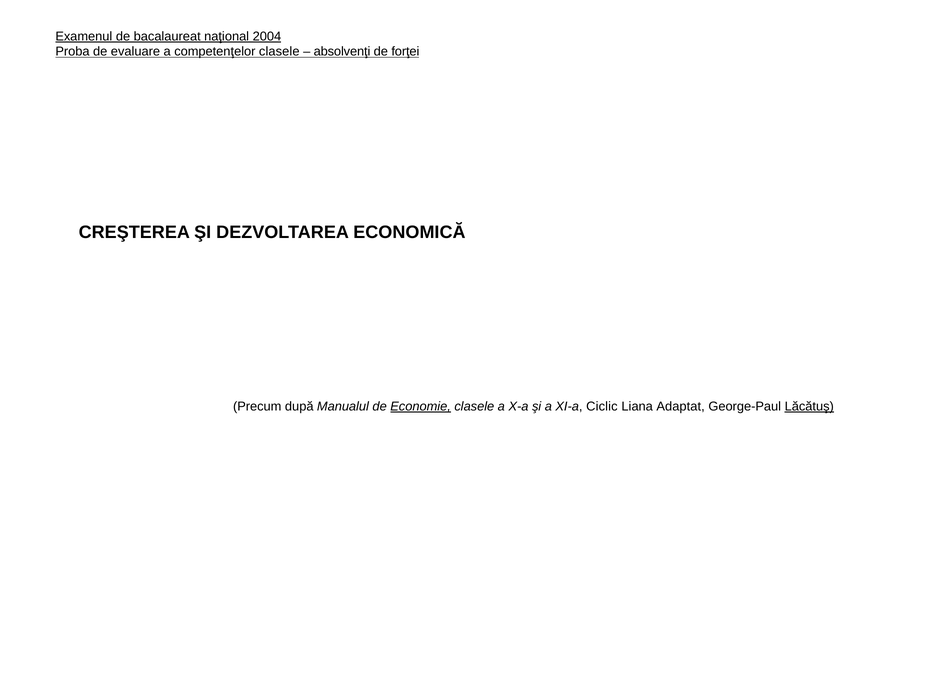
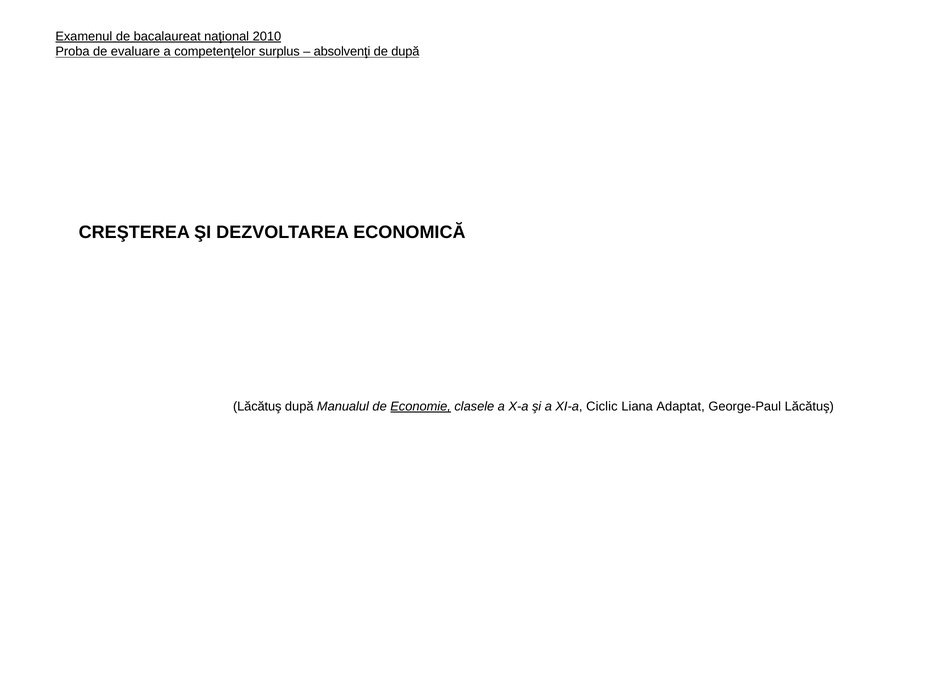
2004: 2004 -> 2010
competenţelor clasele: clasele -> surplus
de forţei: forţei -> după
Precum at (257, 407): Precum -> Lăcătuş
Lăcătuş at (809, 407) underline: present -> none
